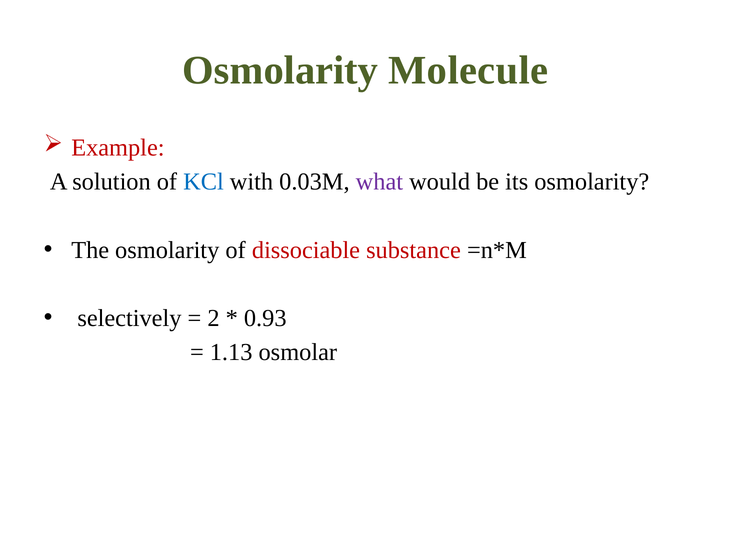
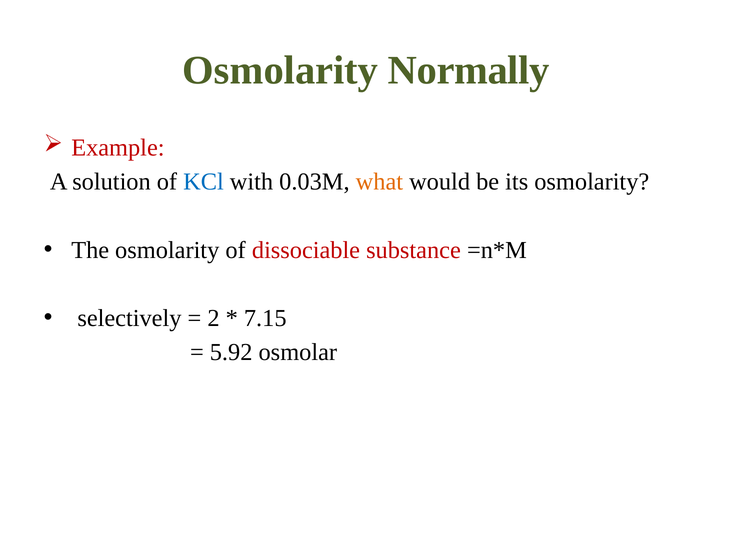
Molecule: Molecule -> Normally
what colour: purple -> orange
0.93: 0.93 -> 7.15
1.13: 1.13 -> 5.92
